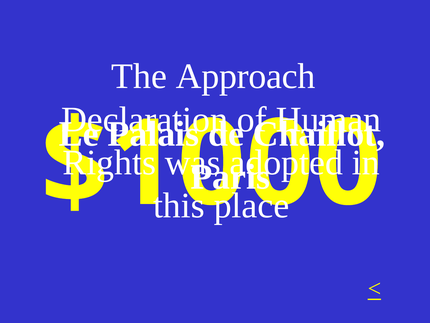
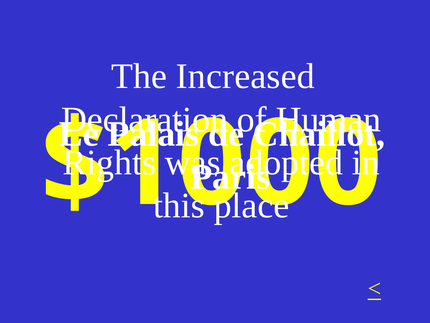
Approach: Approach -> Increased
